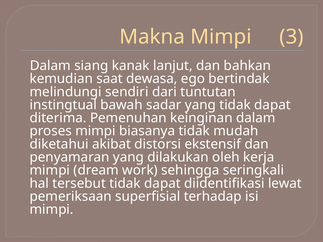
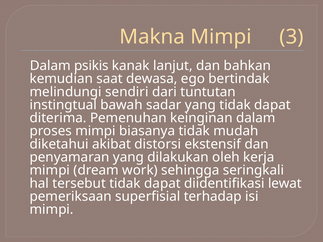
siang: siang -> psikis
